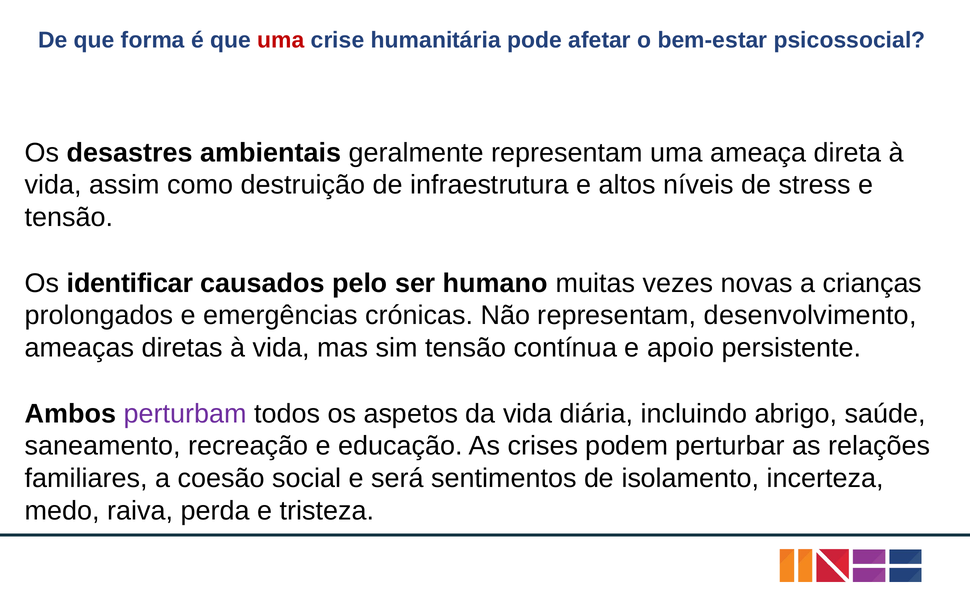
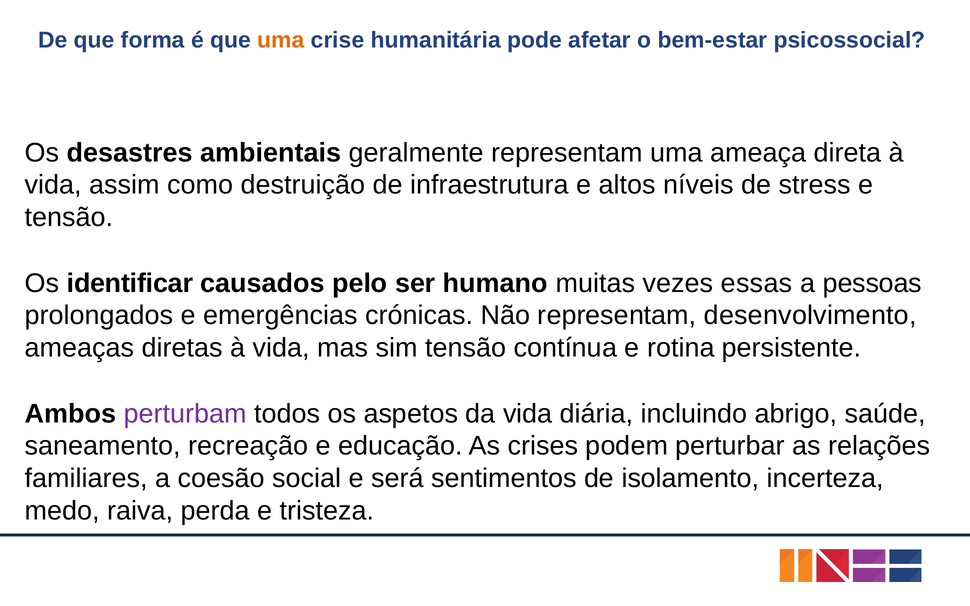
uma at (281, 40) colour: red -> orange
novas: novas -> essas
crianças: crianças -> pessoas
apoio: apoio -> rotina
